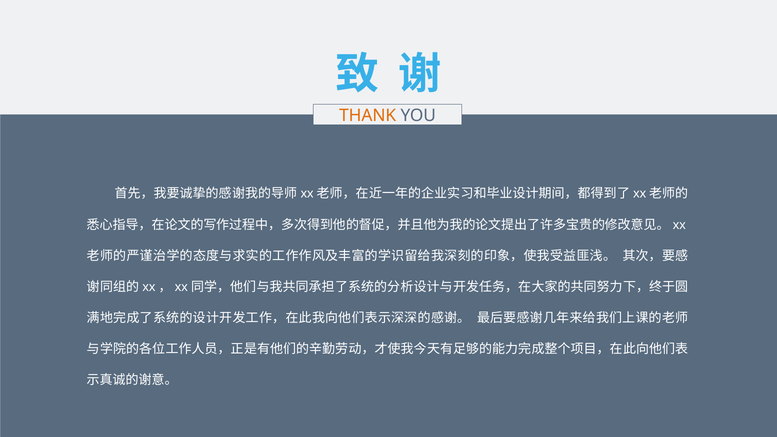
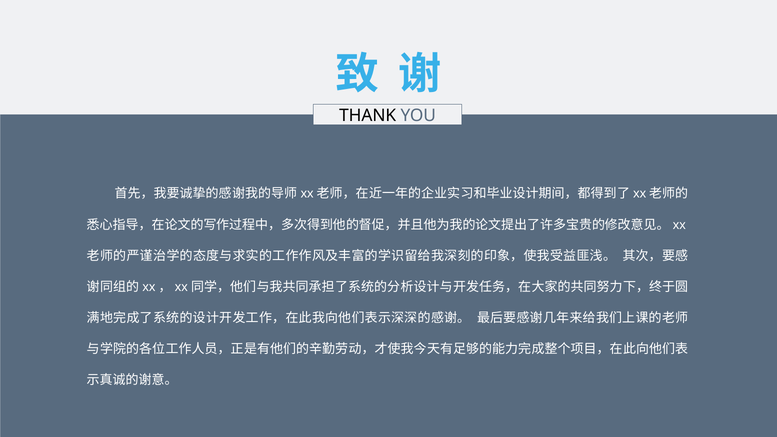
THANK colour: orange -> black
